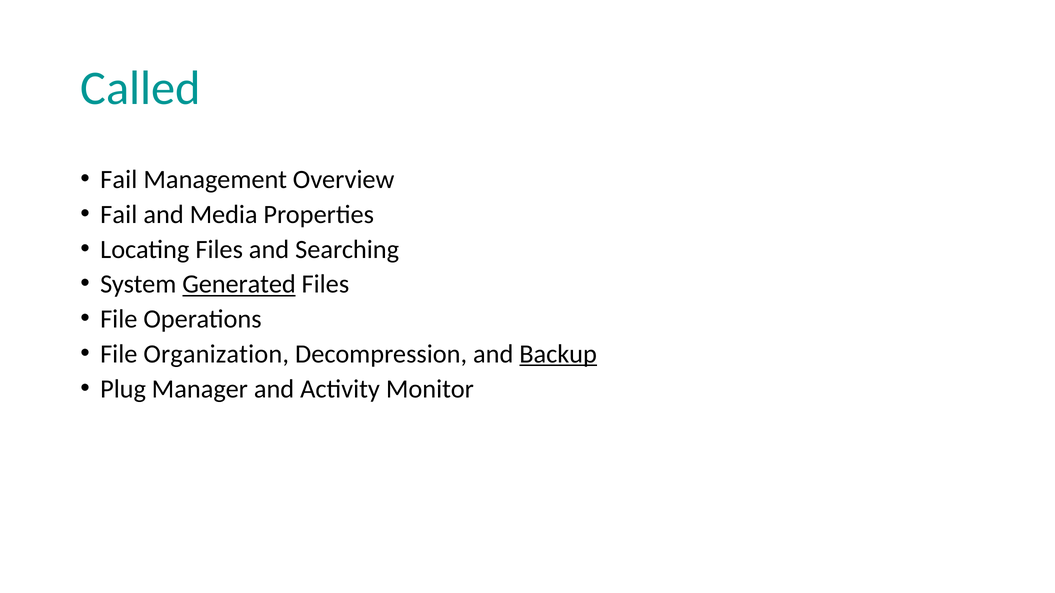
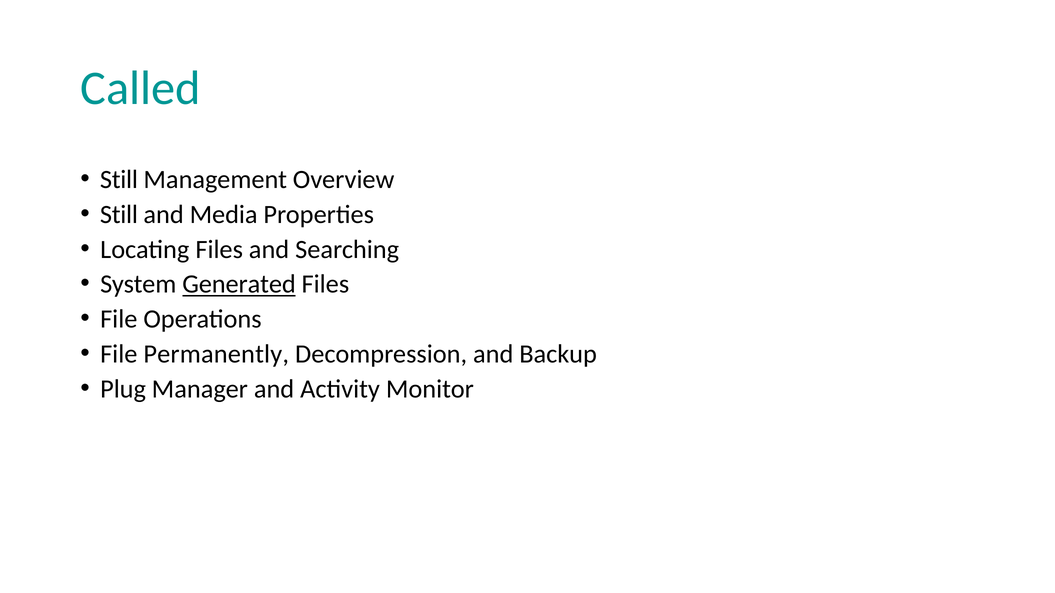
Fail at (119, 180): Fail -> Still
Fail at (119, 215): Fail -> Still
Organization: Organization -> Permanently
Backup underline: present -> none
